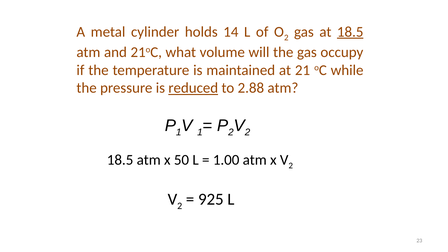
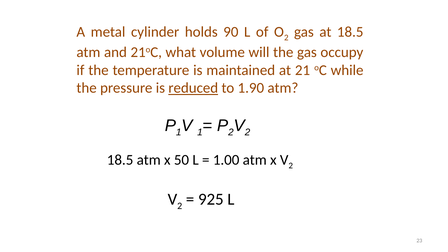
14: 14 -> 90
18.5 at (350, 32) underline: present -> none
2.88: 2.88 -> 1.90
